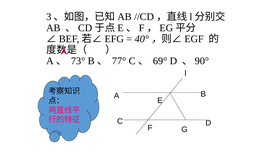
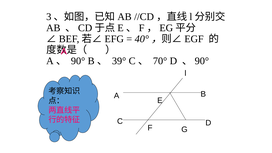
73° at (78, 61): 73° -> 90°
77°: 77° -> 39°
69°: 69° -> 70°
